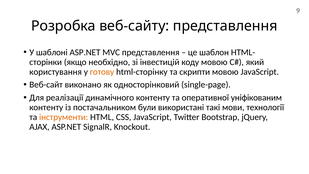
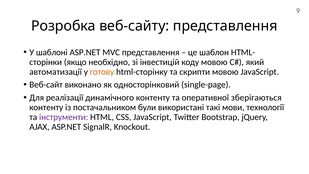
користування: користування -> автоматизації
уніфікованим: уніфікованим -> зберігаються
інструменти colour: orange -> purple
